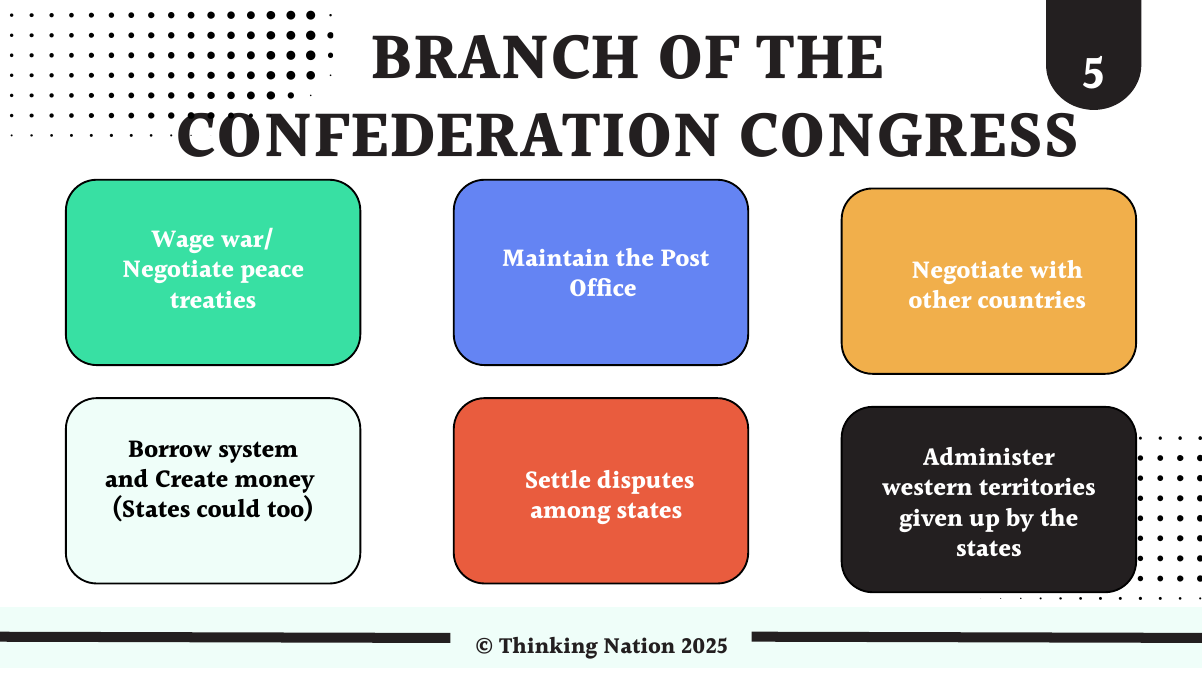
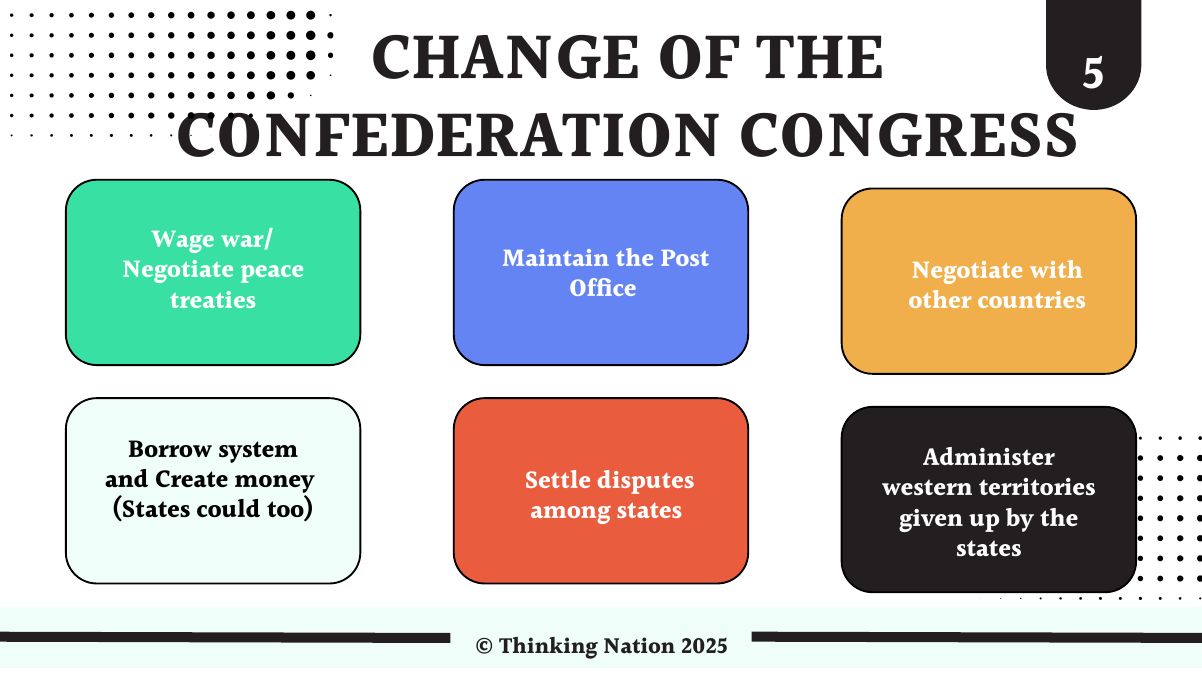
BRANCH: BRANCH -> CHANGE
